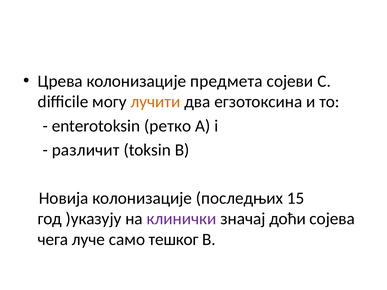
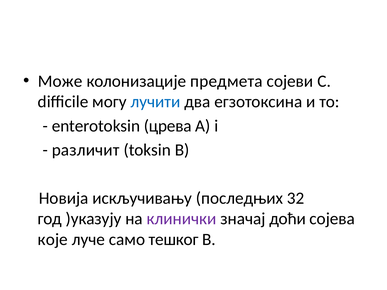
Црева: Црева -> Може
лучити colour: orange -> blue
ретко: ретко -> црева
Новија колонизације: колонизације -> искључивању
15: 15 -> 32
чега: чега -> које
